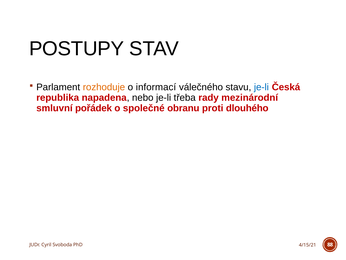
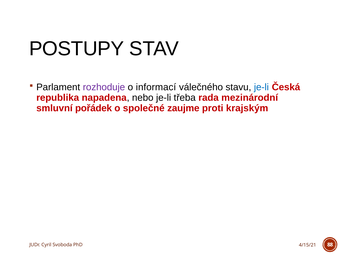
rozhoduje colour: orange -> purple
rady: rady -> rada
obranu: obranu -> zaujme
dlouhého: dlouhého -> krajským
